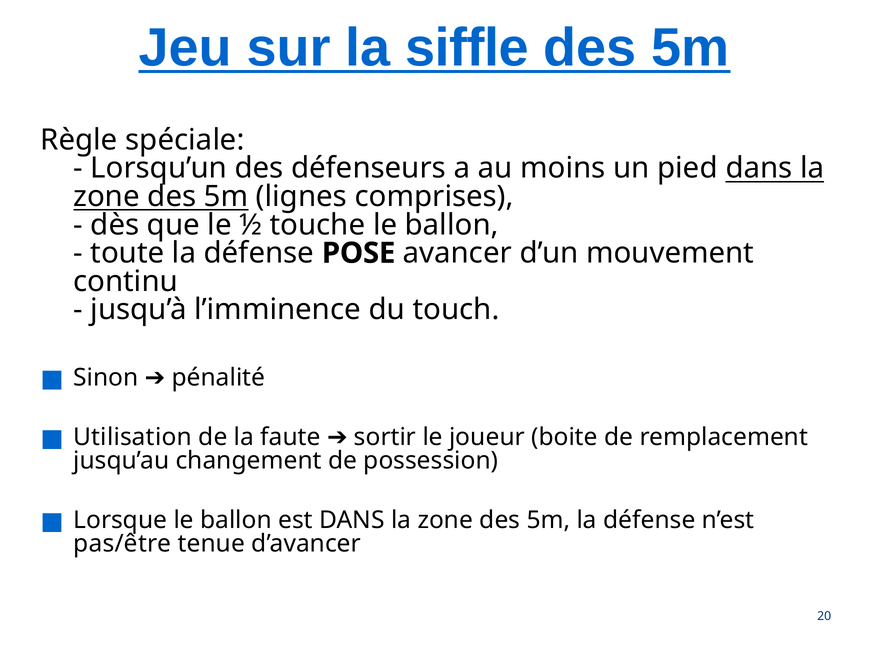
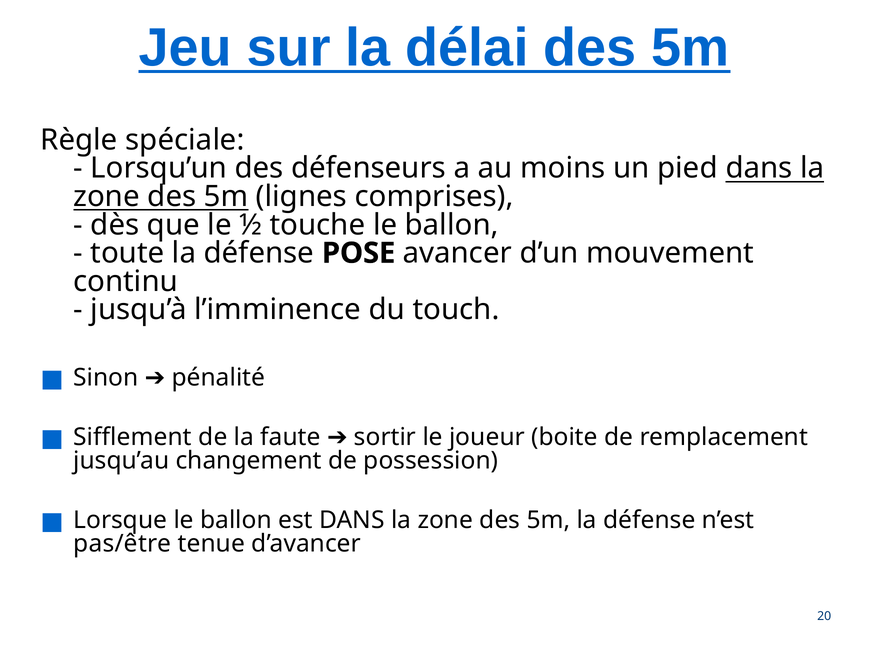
siffle: siffle -> délai
Utilisation: Utilisation -> Sifflement
